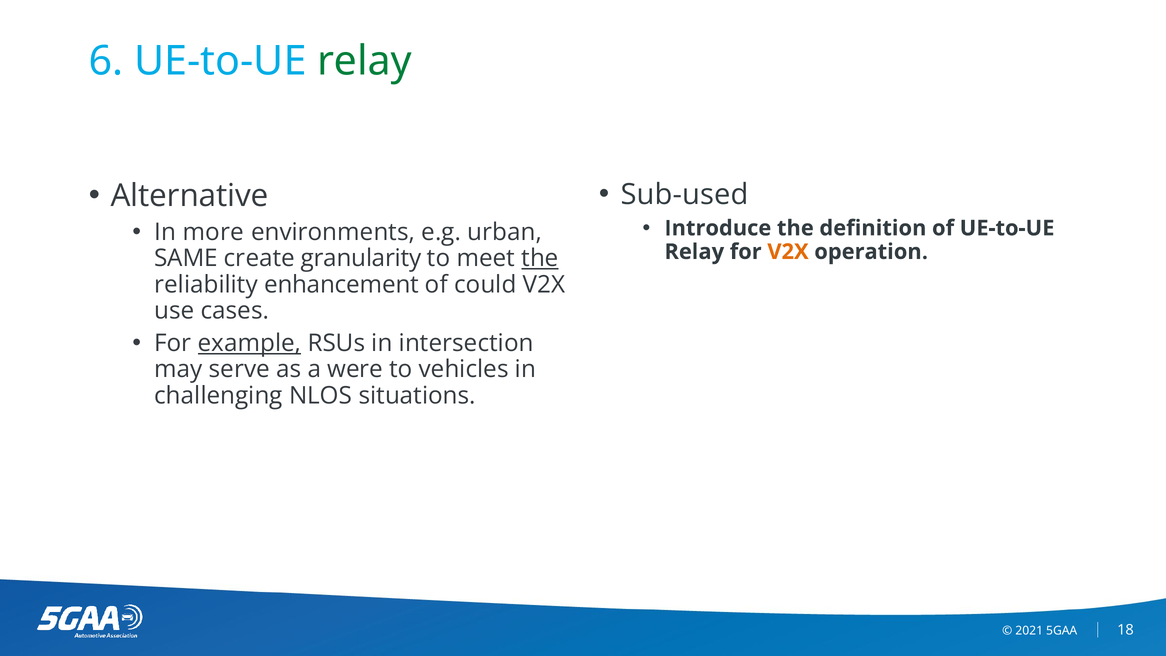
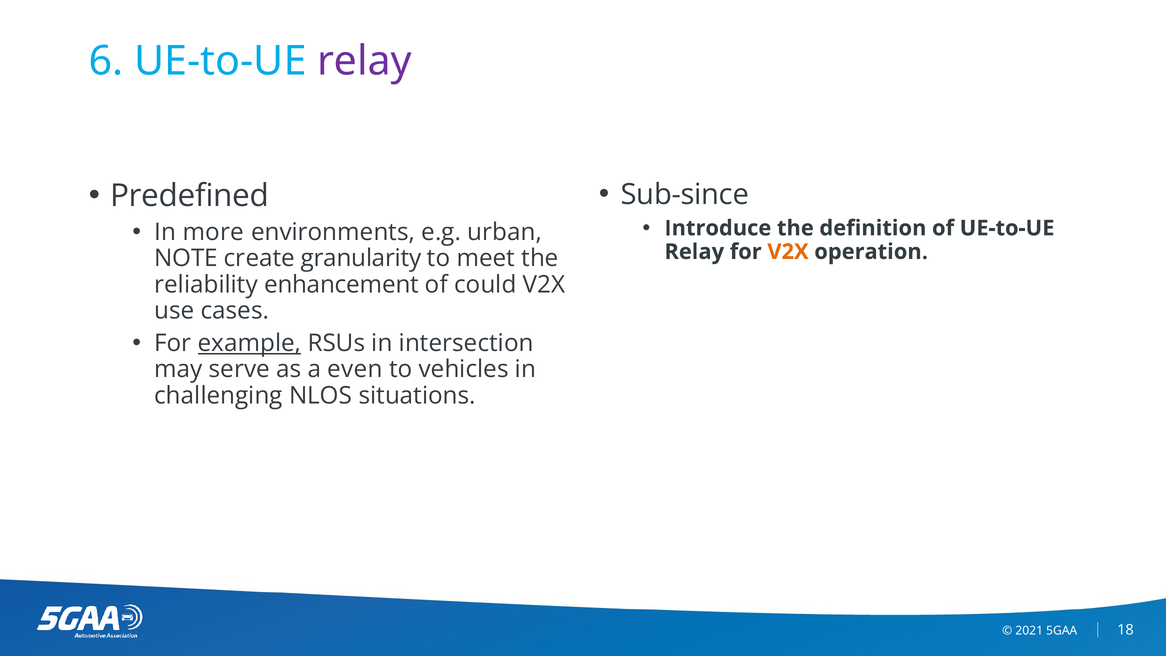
relay at (364, 61) colour: green -> purple
Sub-used: Sub-used -> Sub-since
Alternative: Alternative -> Predefined
SAME: SAME -> NOTE
the at (540, 258) underline: present -> none
were: were -> even
